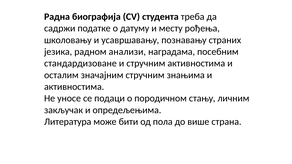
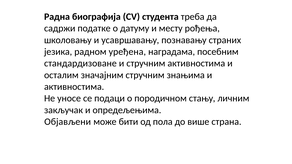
анализи: анализи -> уређена
Литература: Литература -> Објављени
